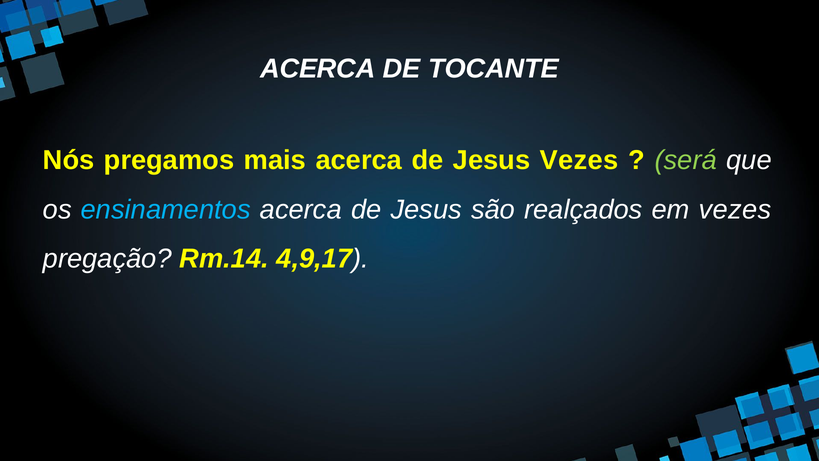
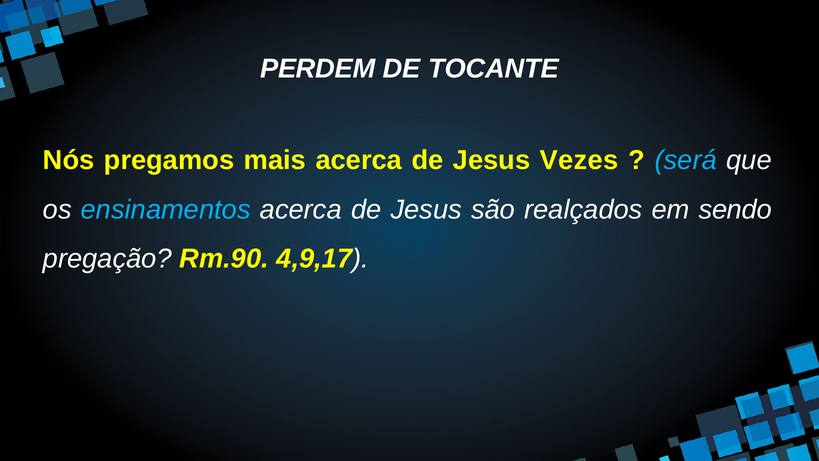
ACERCA at (318, 69): ACERCA -> PERDEM
será colour: light green -> light blue
em vezes: vezes -> sendo
Rm.14: Rm.14 -> Rm.90
